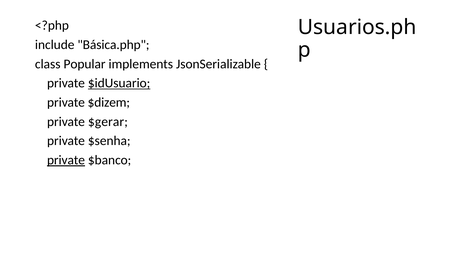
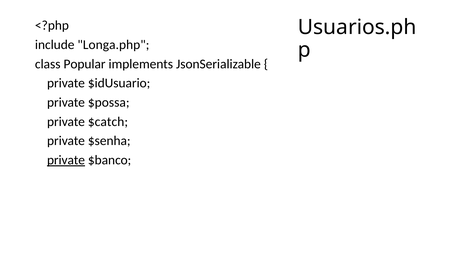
Básica.php: Básica.php -> Longa.php
$idUsuario underline: present -> none
$dizem: $dizem -> $possa
$gerar: $gerar -> $catch
